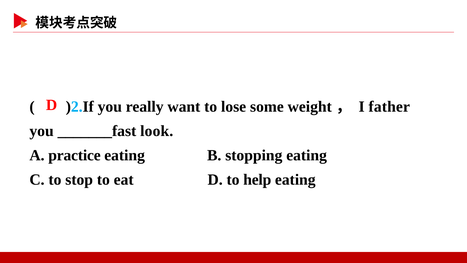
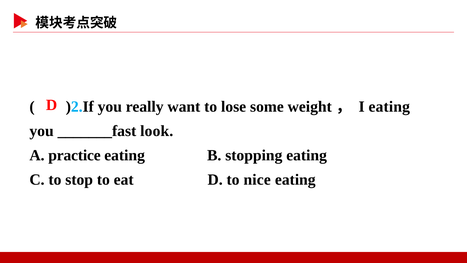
I father: father -> eating
help: help -> nice
